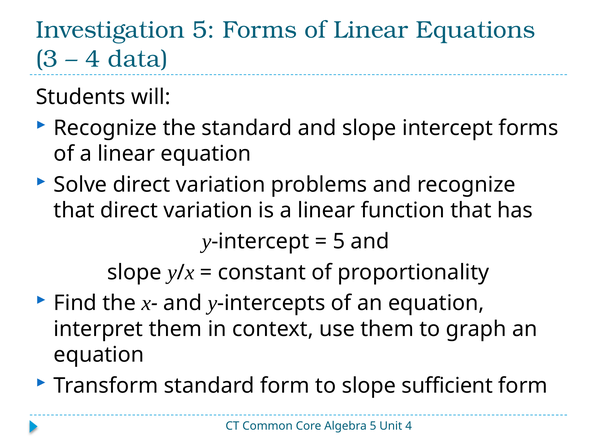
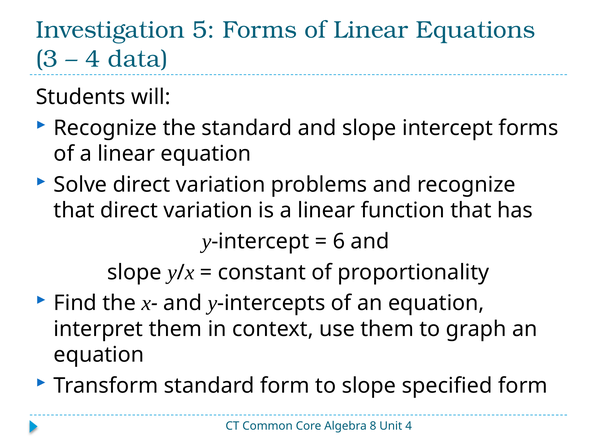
5 at (339, 241): 5 -> 6
sufficient: sufficient -> specified
Algebra 5: 5 -> 8
